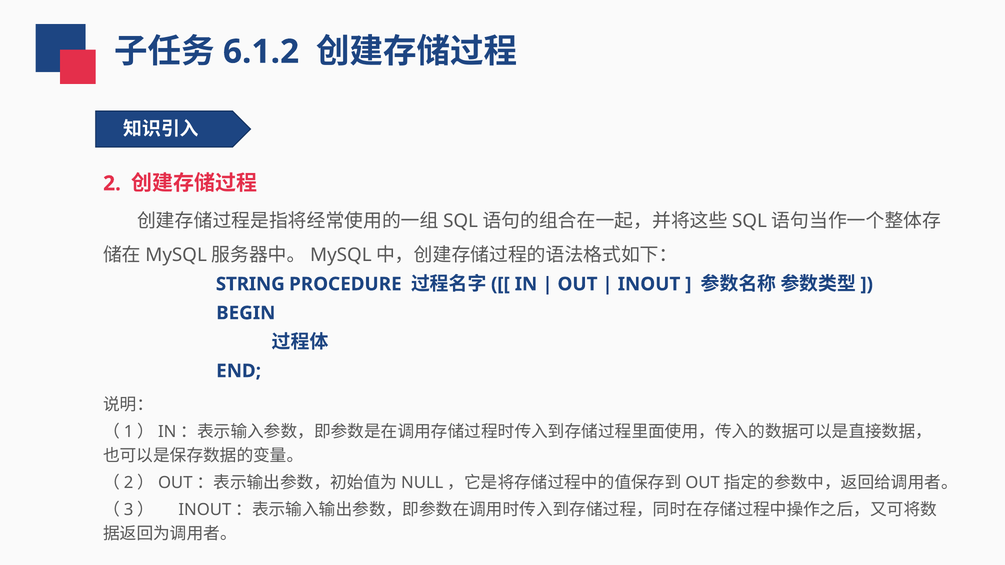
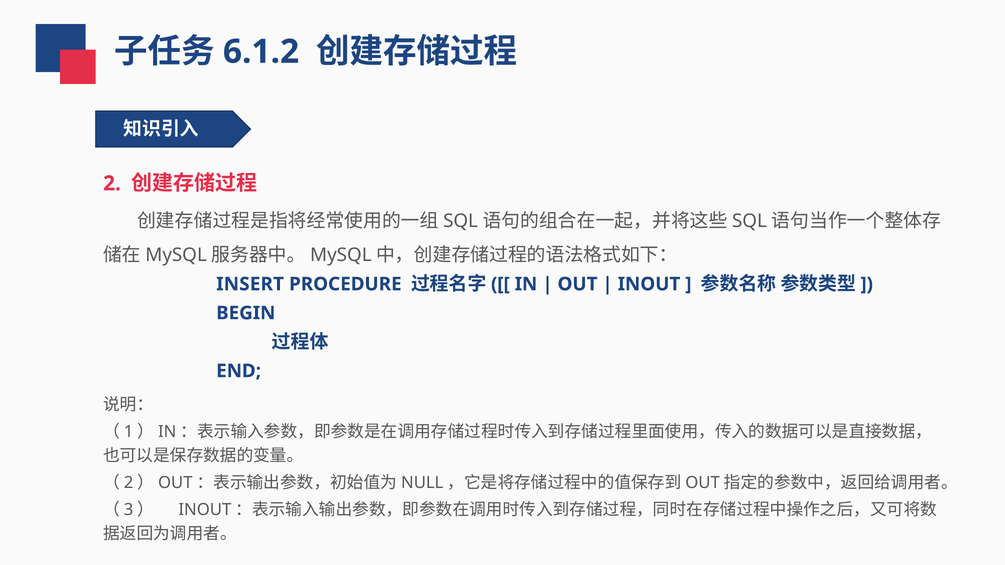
STRING: STRING -> INSERT
